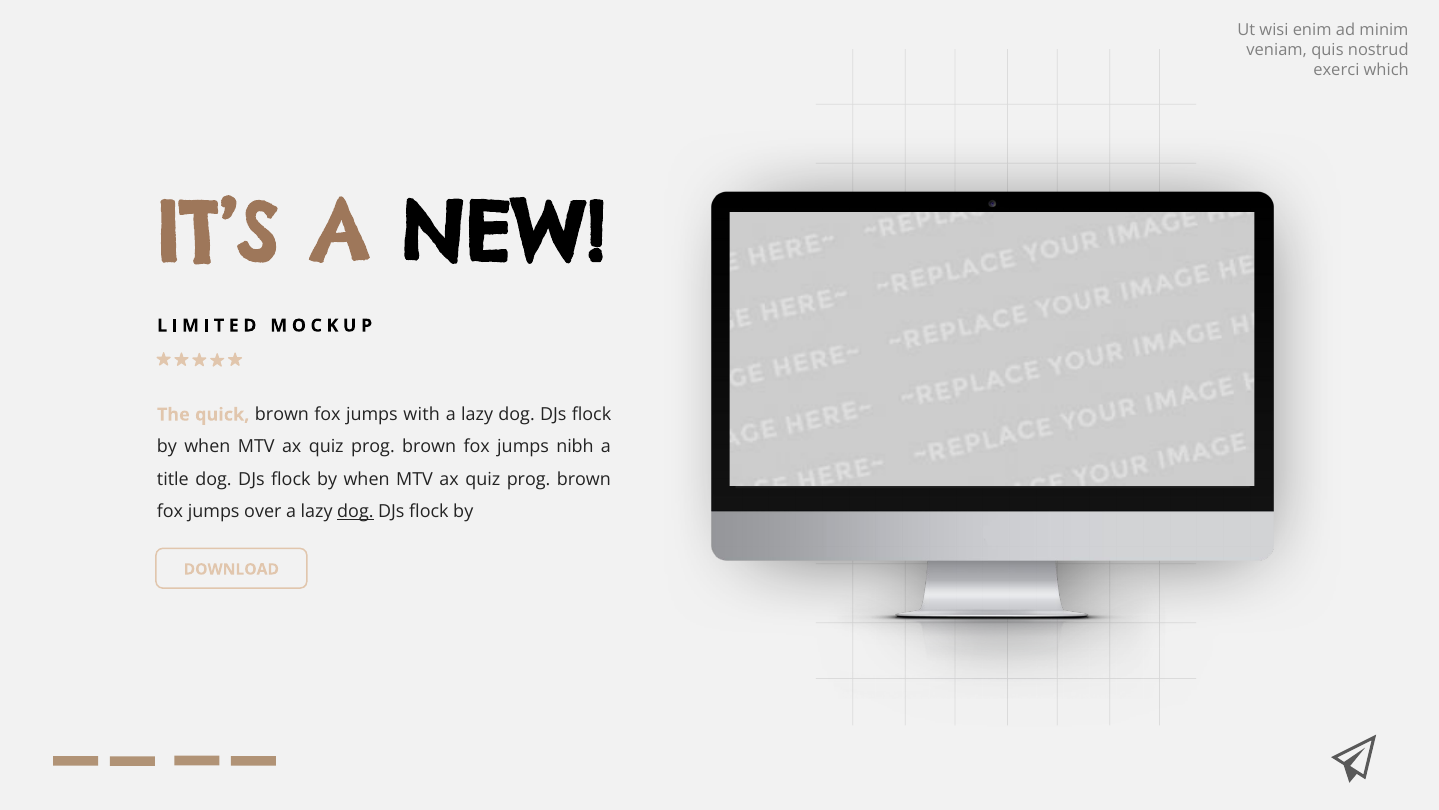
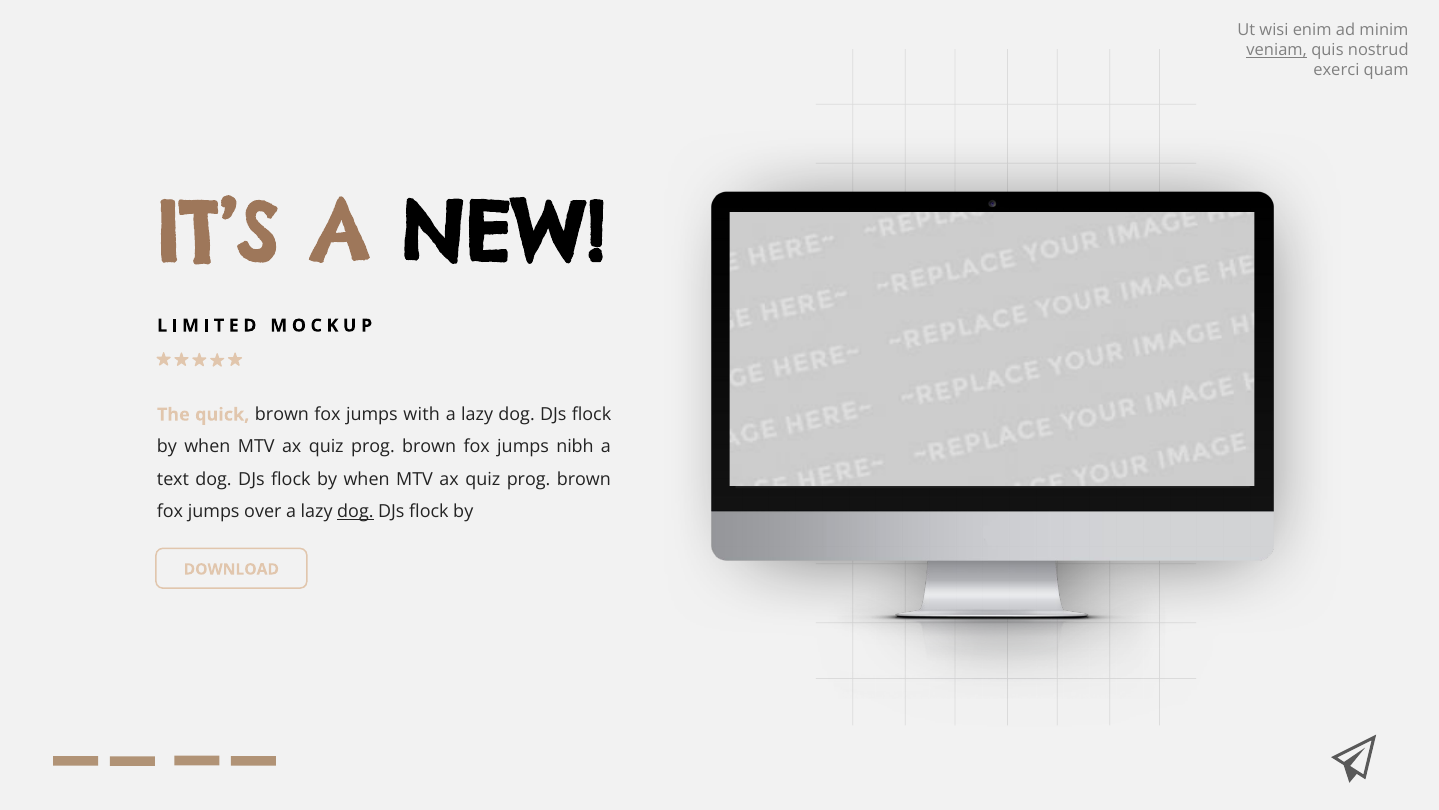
veniam underline: none -> present
which: which -> quam
title: title -> text
